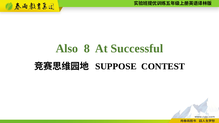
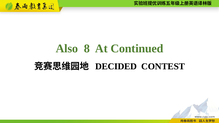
Successful: Successful -> Continued
SUPPOSE: SUPPOSE -> DECIDED
